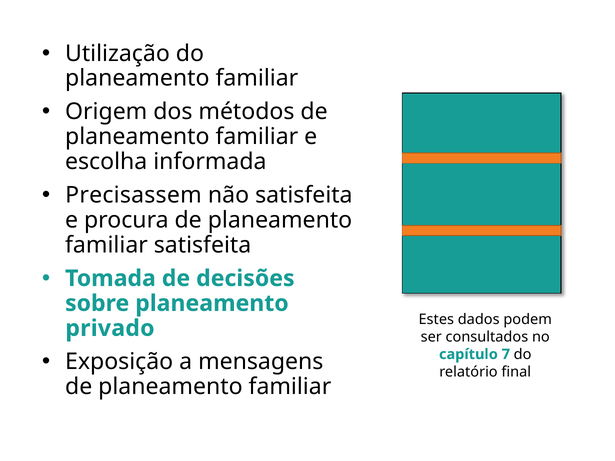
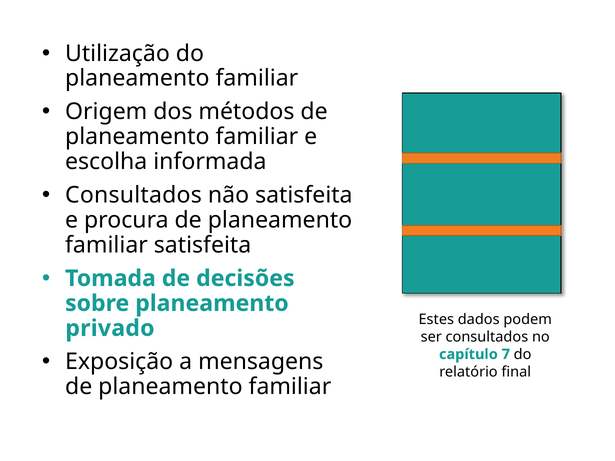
Precisassem at (133, 195): Precisassem -> Consultados
